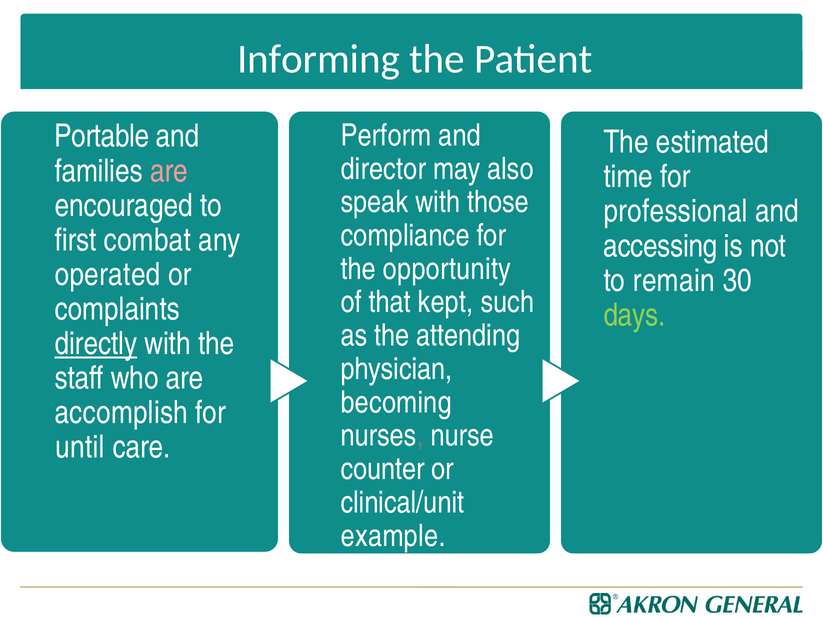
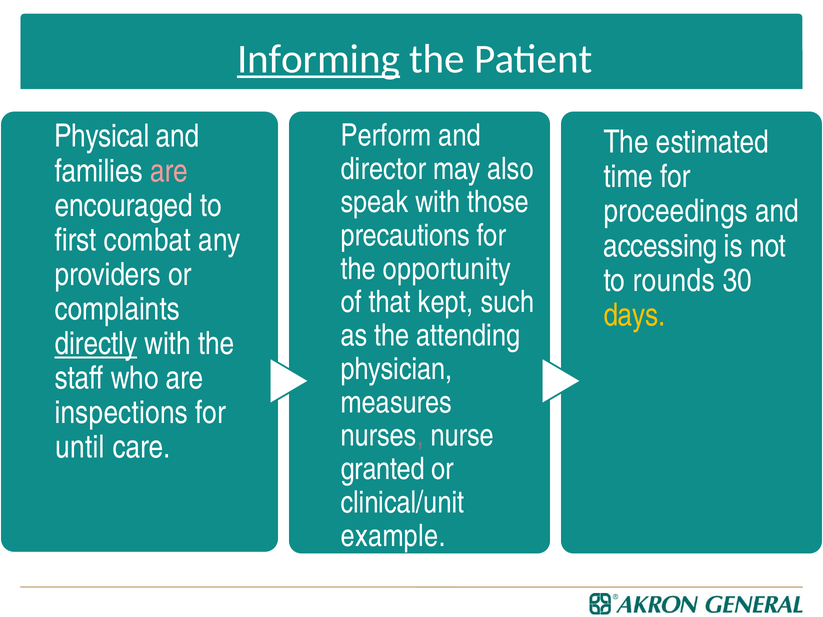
Informing underline: none -> present
Portable: Portable -> Physical
professional: professional -> proceedings
compliance: compliance -> precautions
operated: operated -> providers
remain: remain -> rounds
days colour: light green -> yellow
becoming: becoming -> measures
accomplish: accomplish -> inspections
counter: counter -> granted
